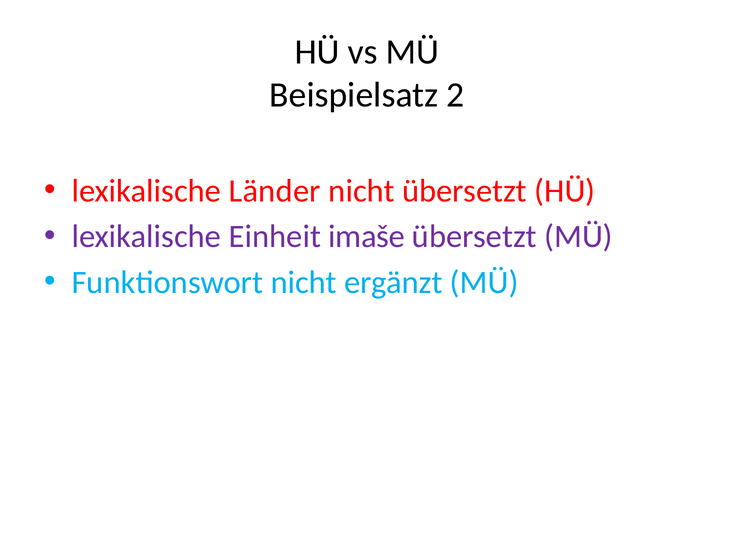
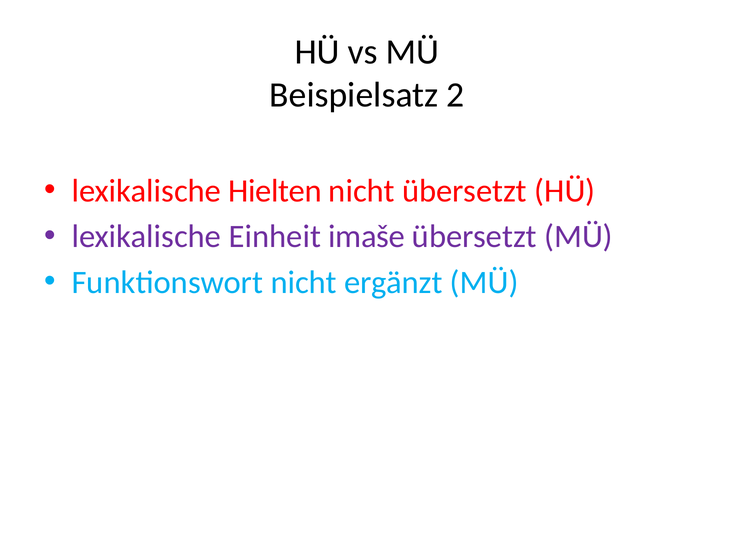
Länder: Länder -> Hielten
